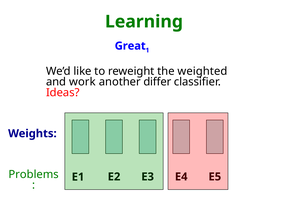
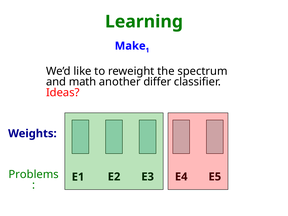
Great: Great -> Make
weighted: weighted -> spectrum
work: work -> math
